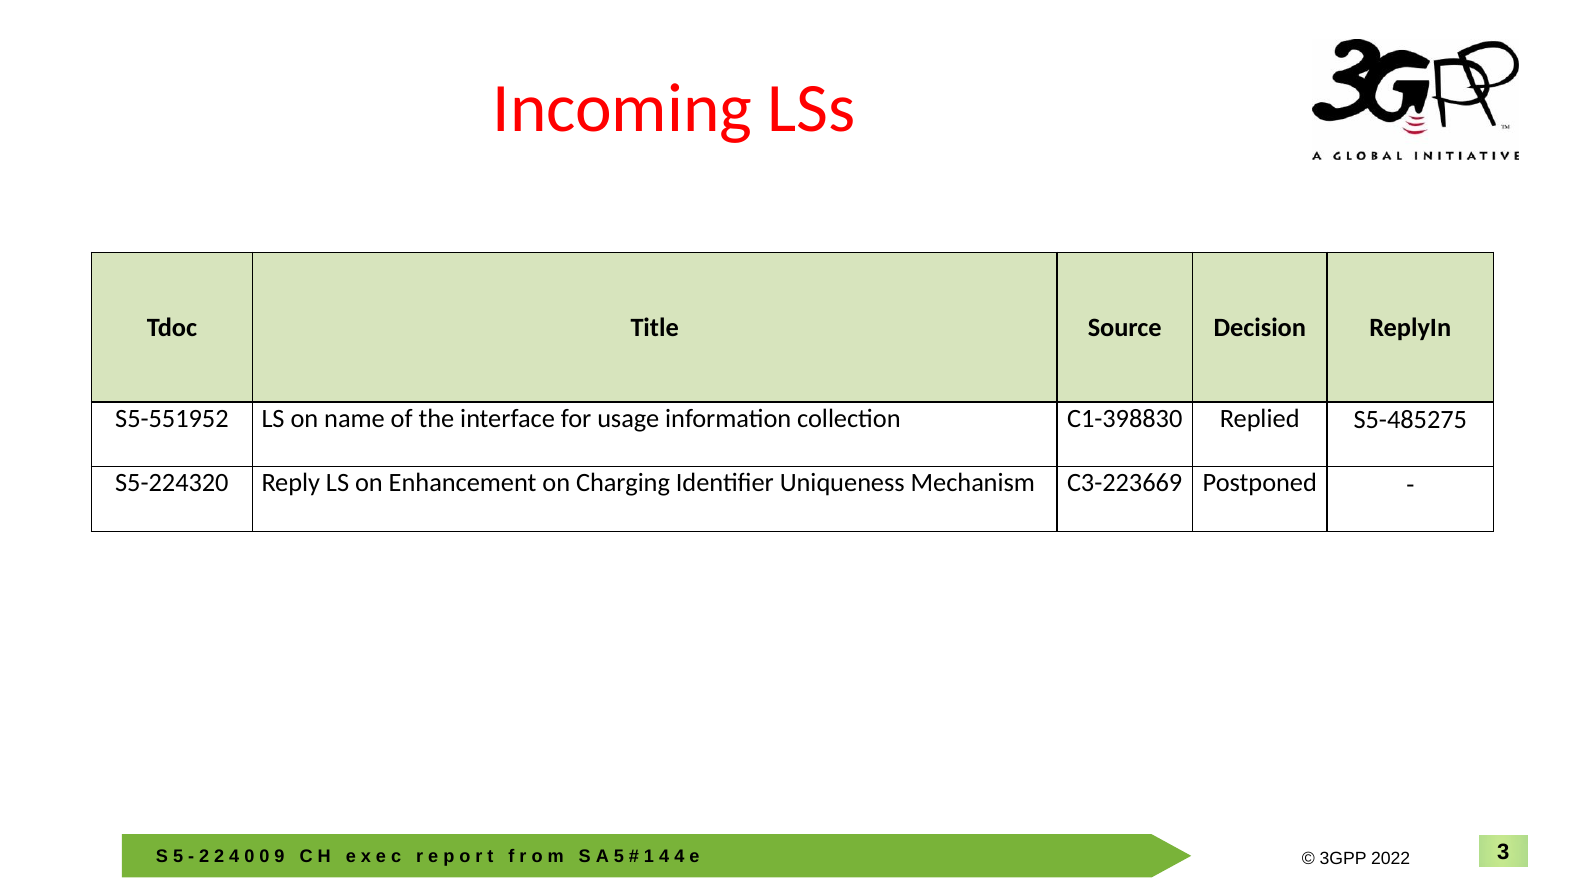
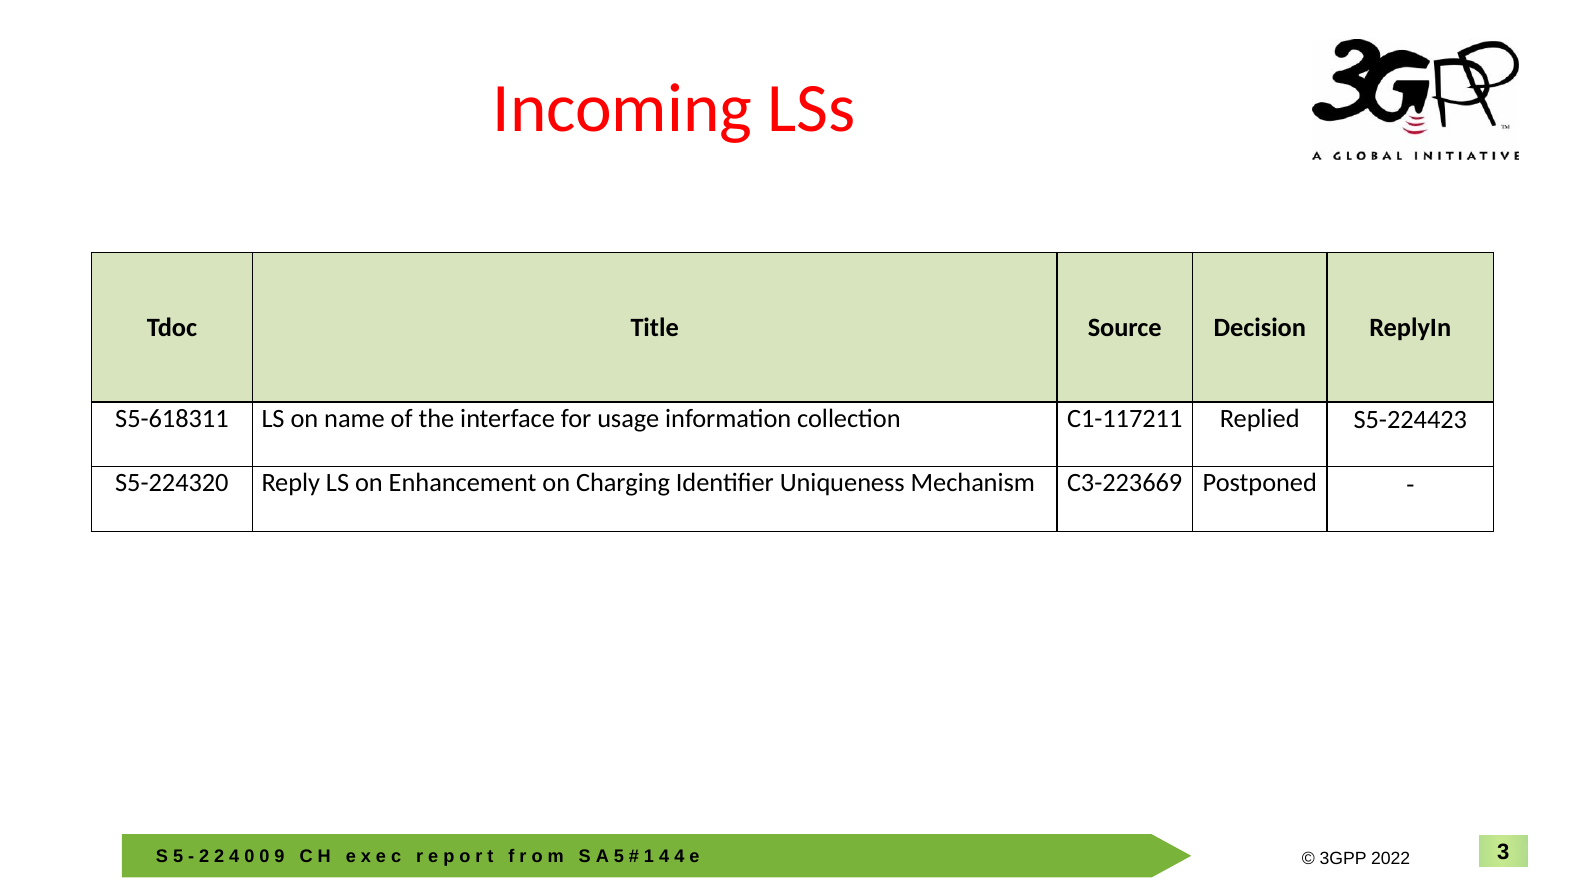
S5-551952: S5-551952 -> S5-618311
C1-398830: C1-398830 -> C1-117211
S5-485275: S5-485275 -> S5-224423
